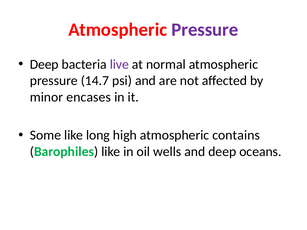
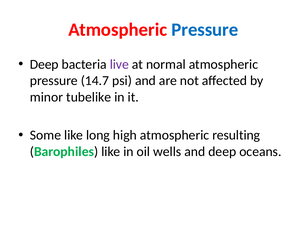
Pressure at (205, 30) colour: purple -> blue
encases: encases -> tubelike
contains: contains -> resulting
